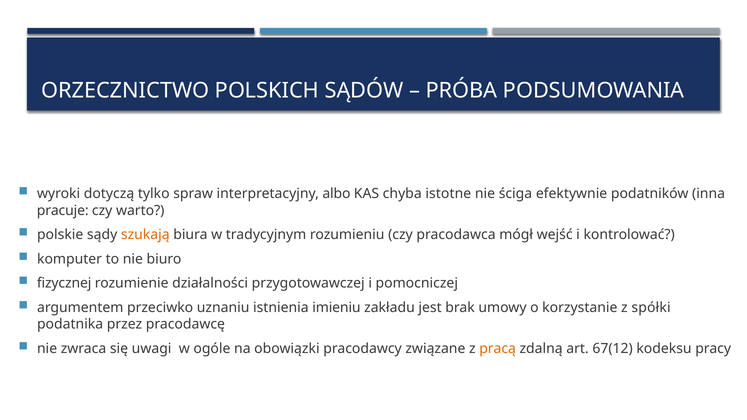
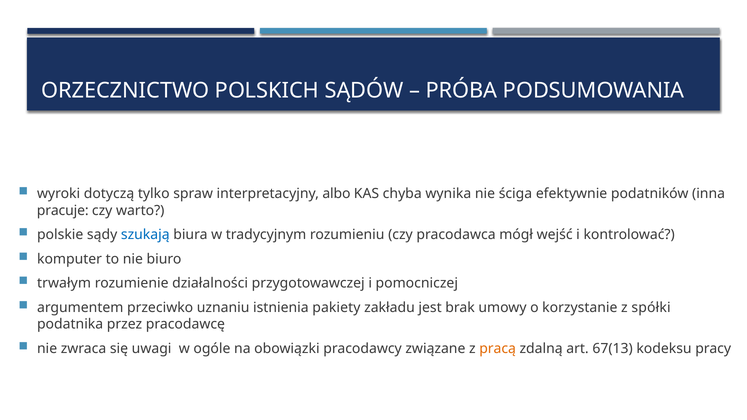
istotne: istotne -> wynika
szukają colour: orange -> blue
fizycznej: fizycznej -> trwałym
imieniu: imieniu -> pakiety
67(12: 67(12 -> 67(13
